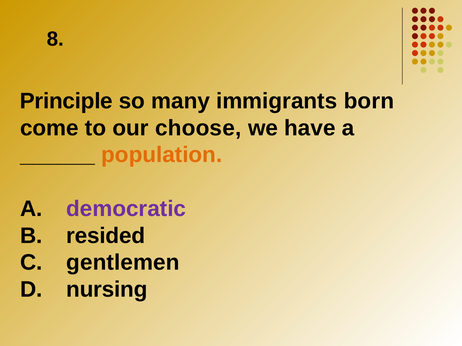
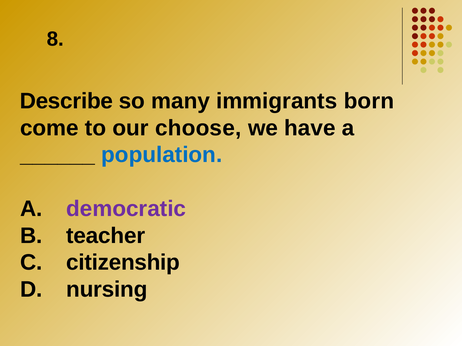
Principle: Principle -> Describe
population colour: orange -> blue
resided: resided -> teacher
gentlemen: gentlemen -> citizenship
